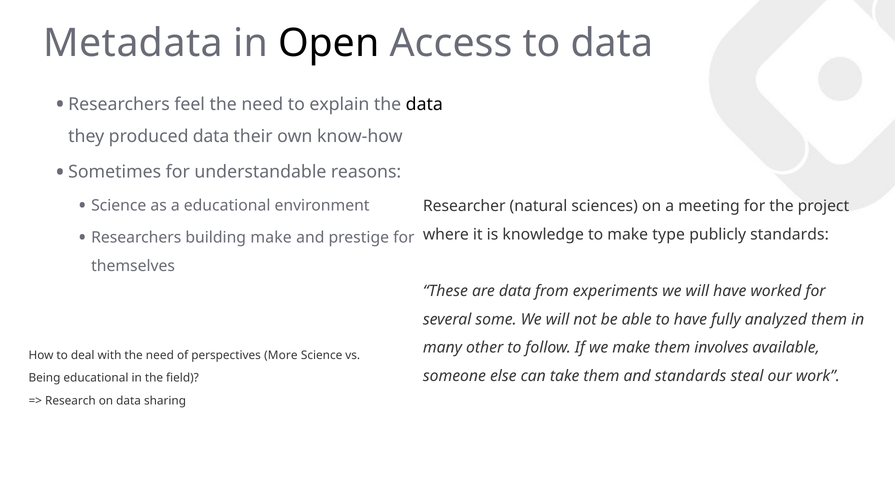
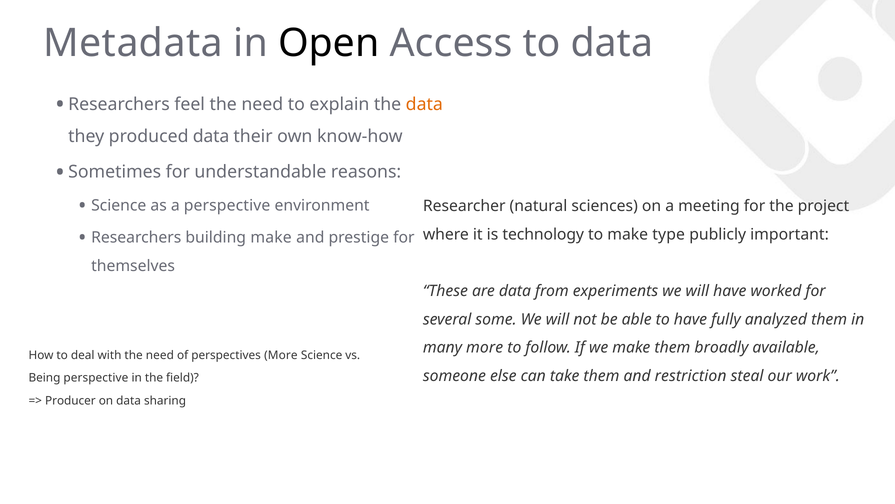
data at (424, 104) colour: black -> orange
a educational: educational -> perspective
knowledge: knowledge -> technology
publicly standards: standards -> important
many other: other -> more
involves: involves -> broadly
and standards: standards -> restriction
Being educational: educational -> perspective
Research: Research -> Producer
